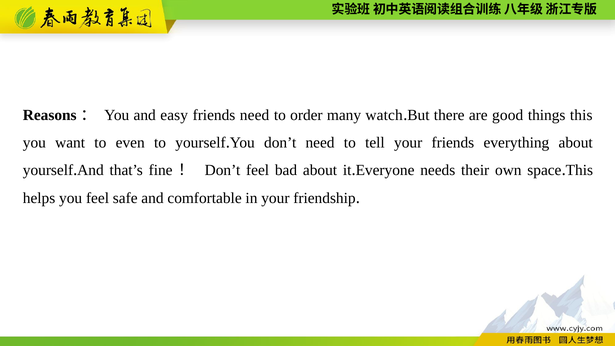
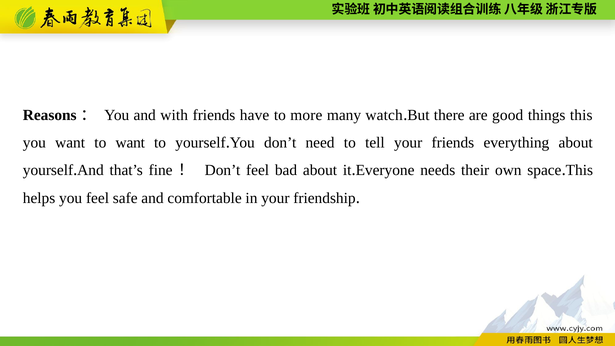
easy: easy -> with
friends need: need -> have
order: order -> more
to even: even -> want
